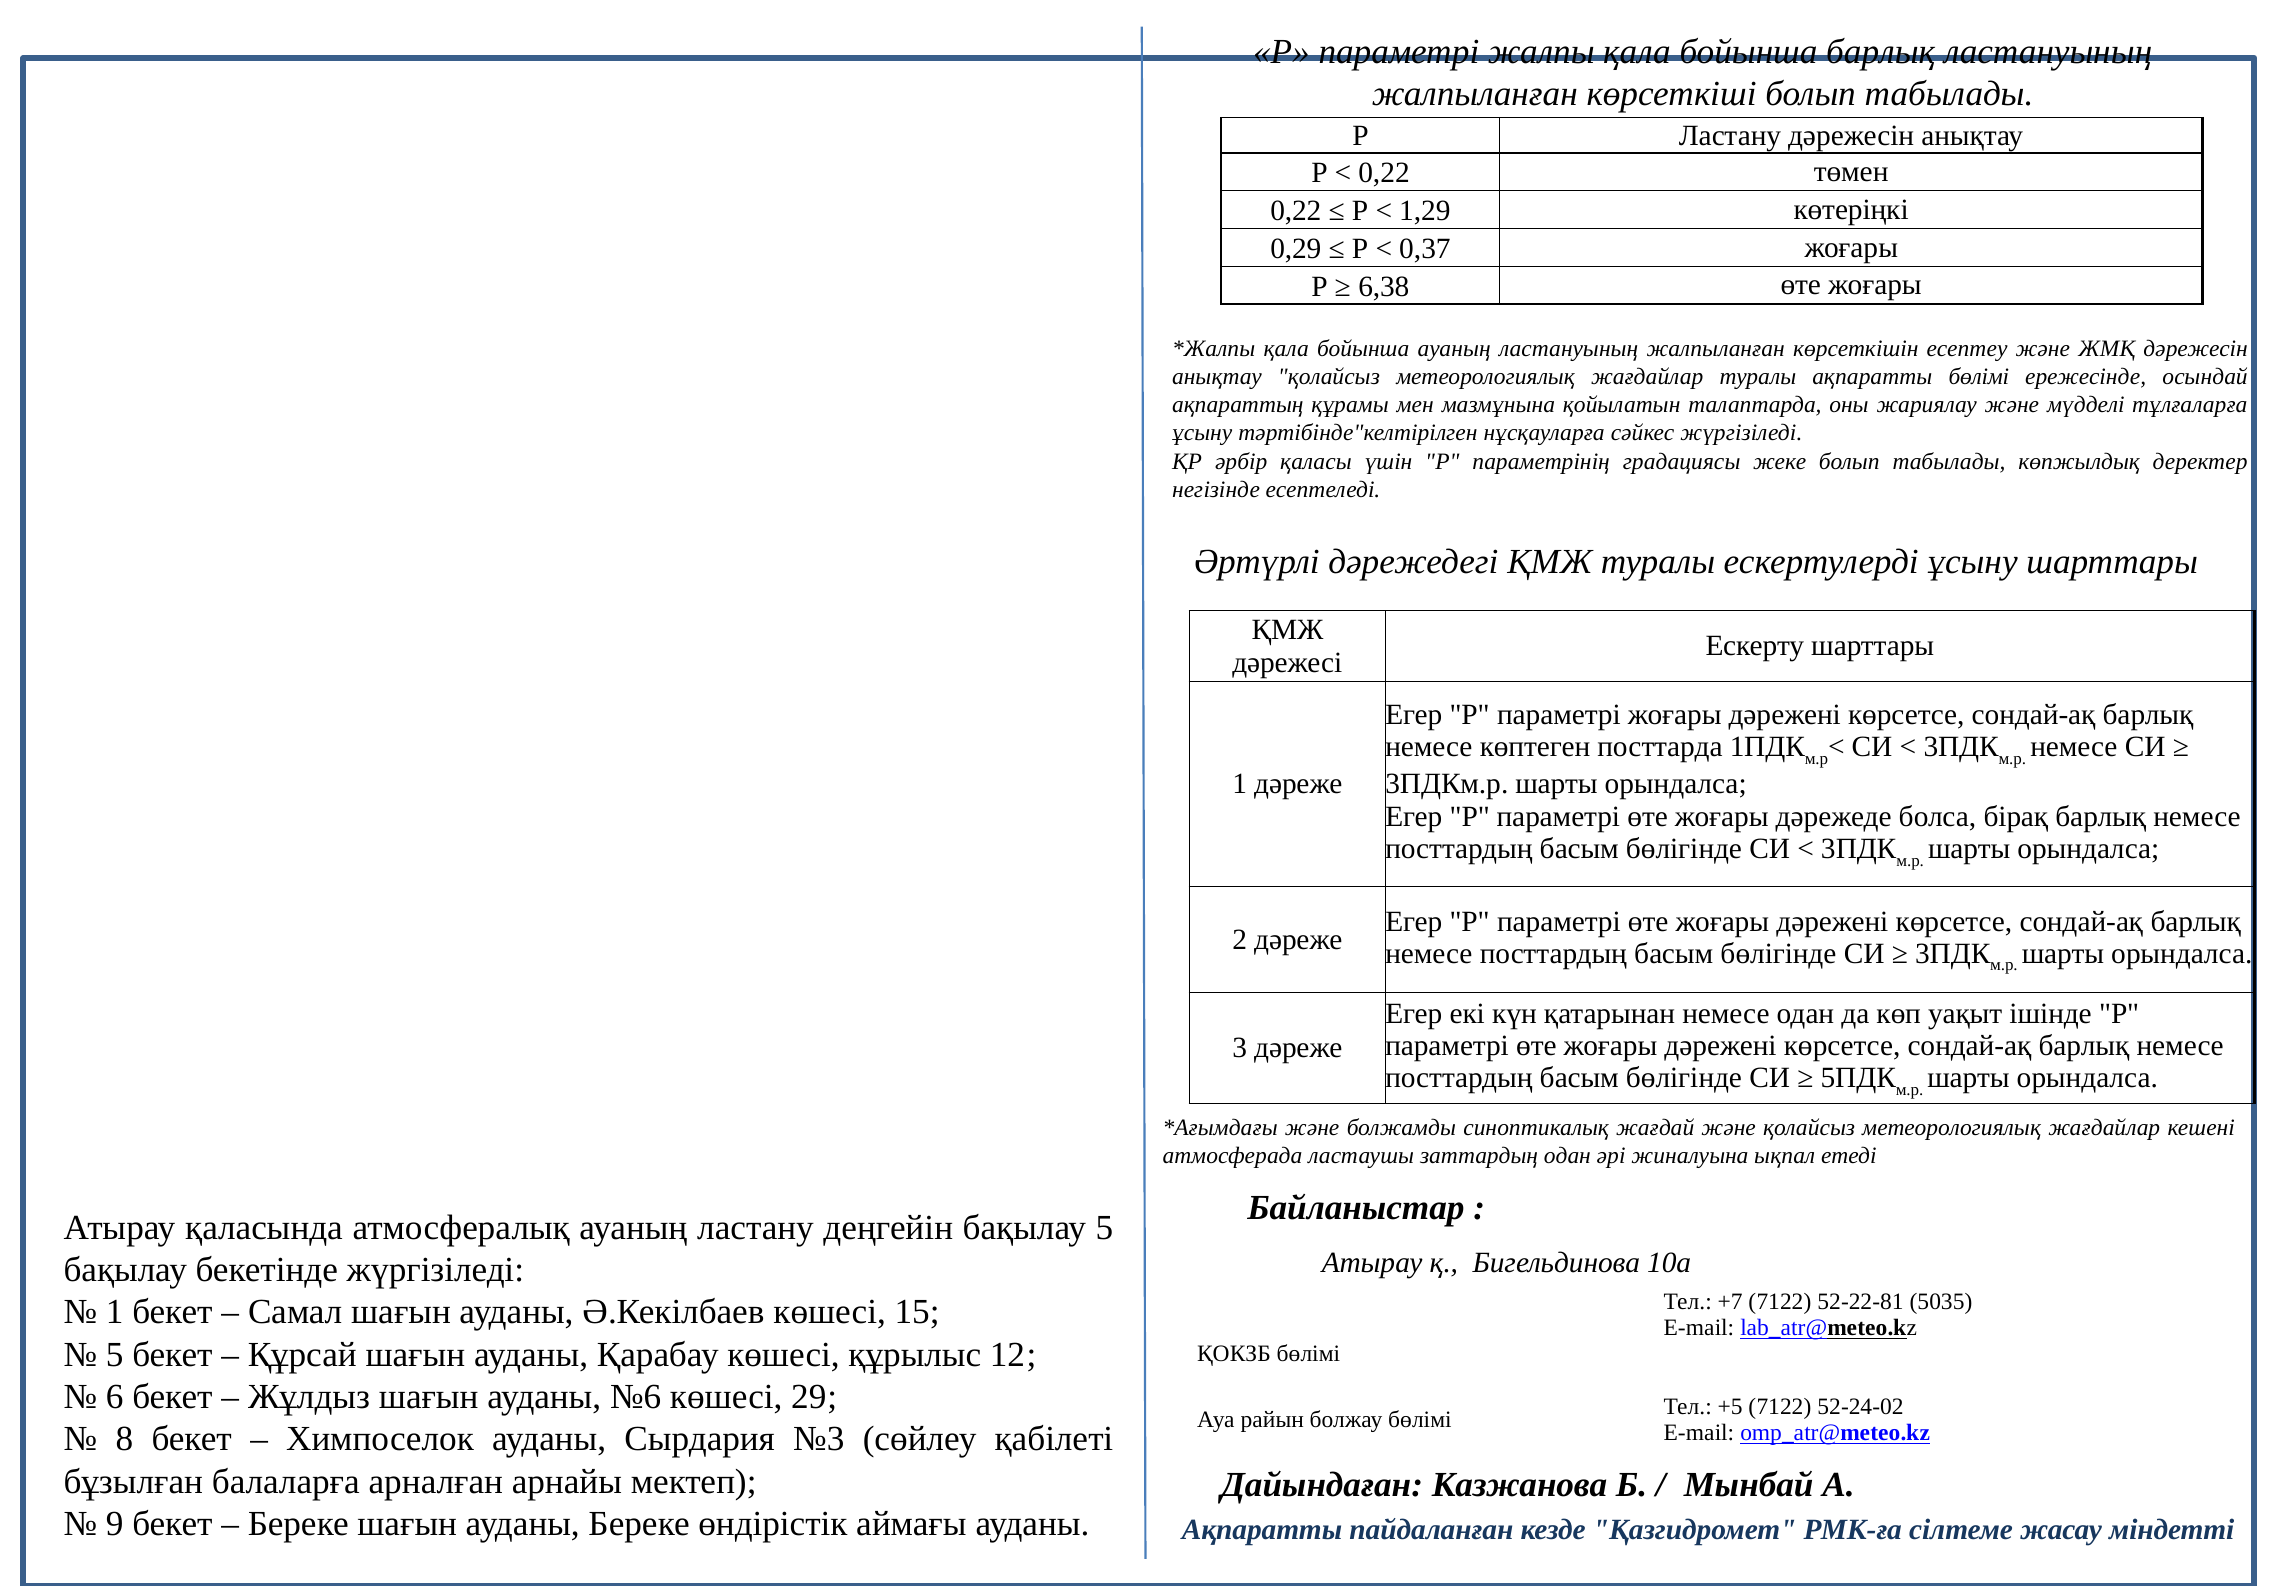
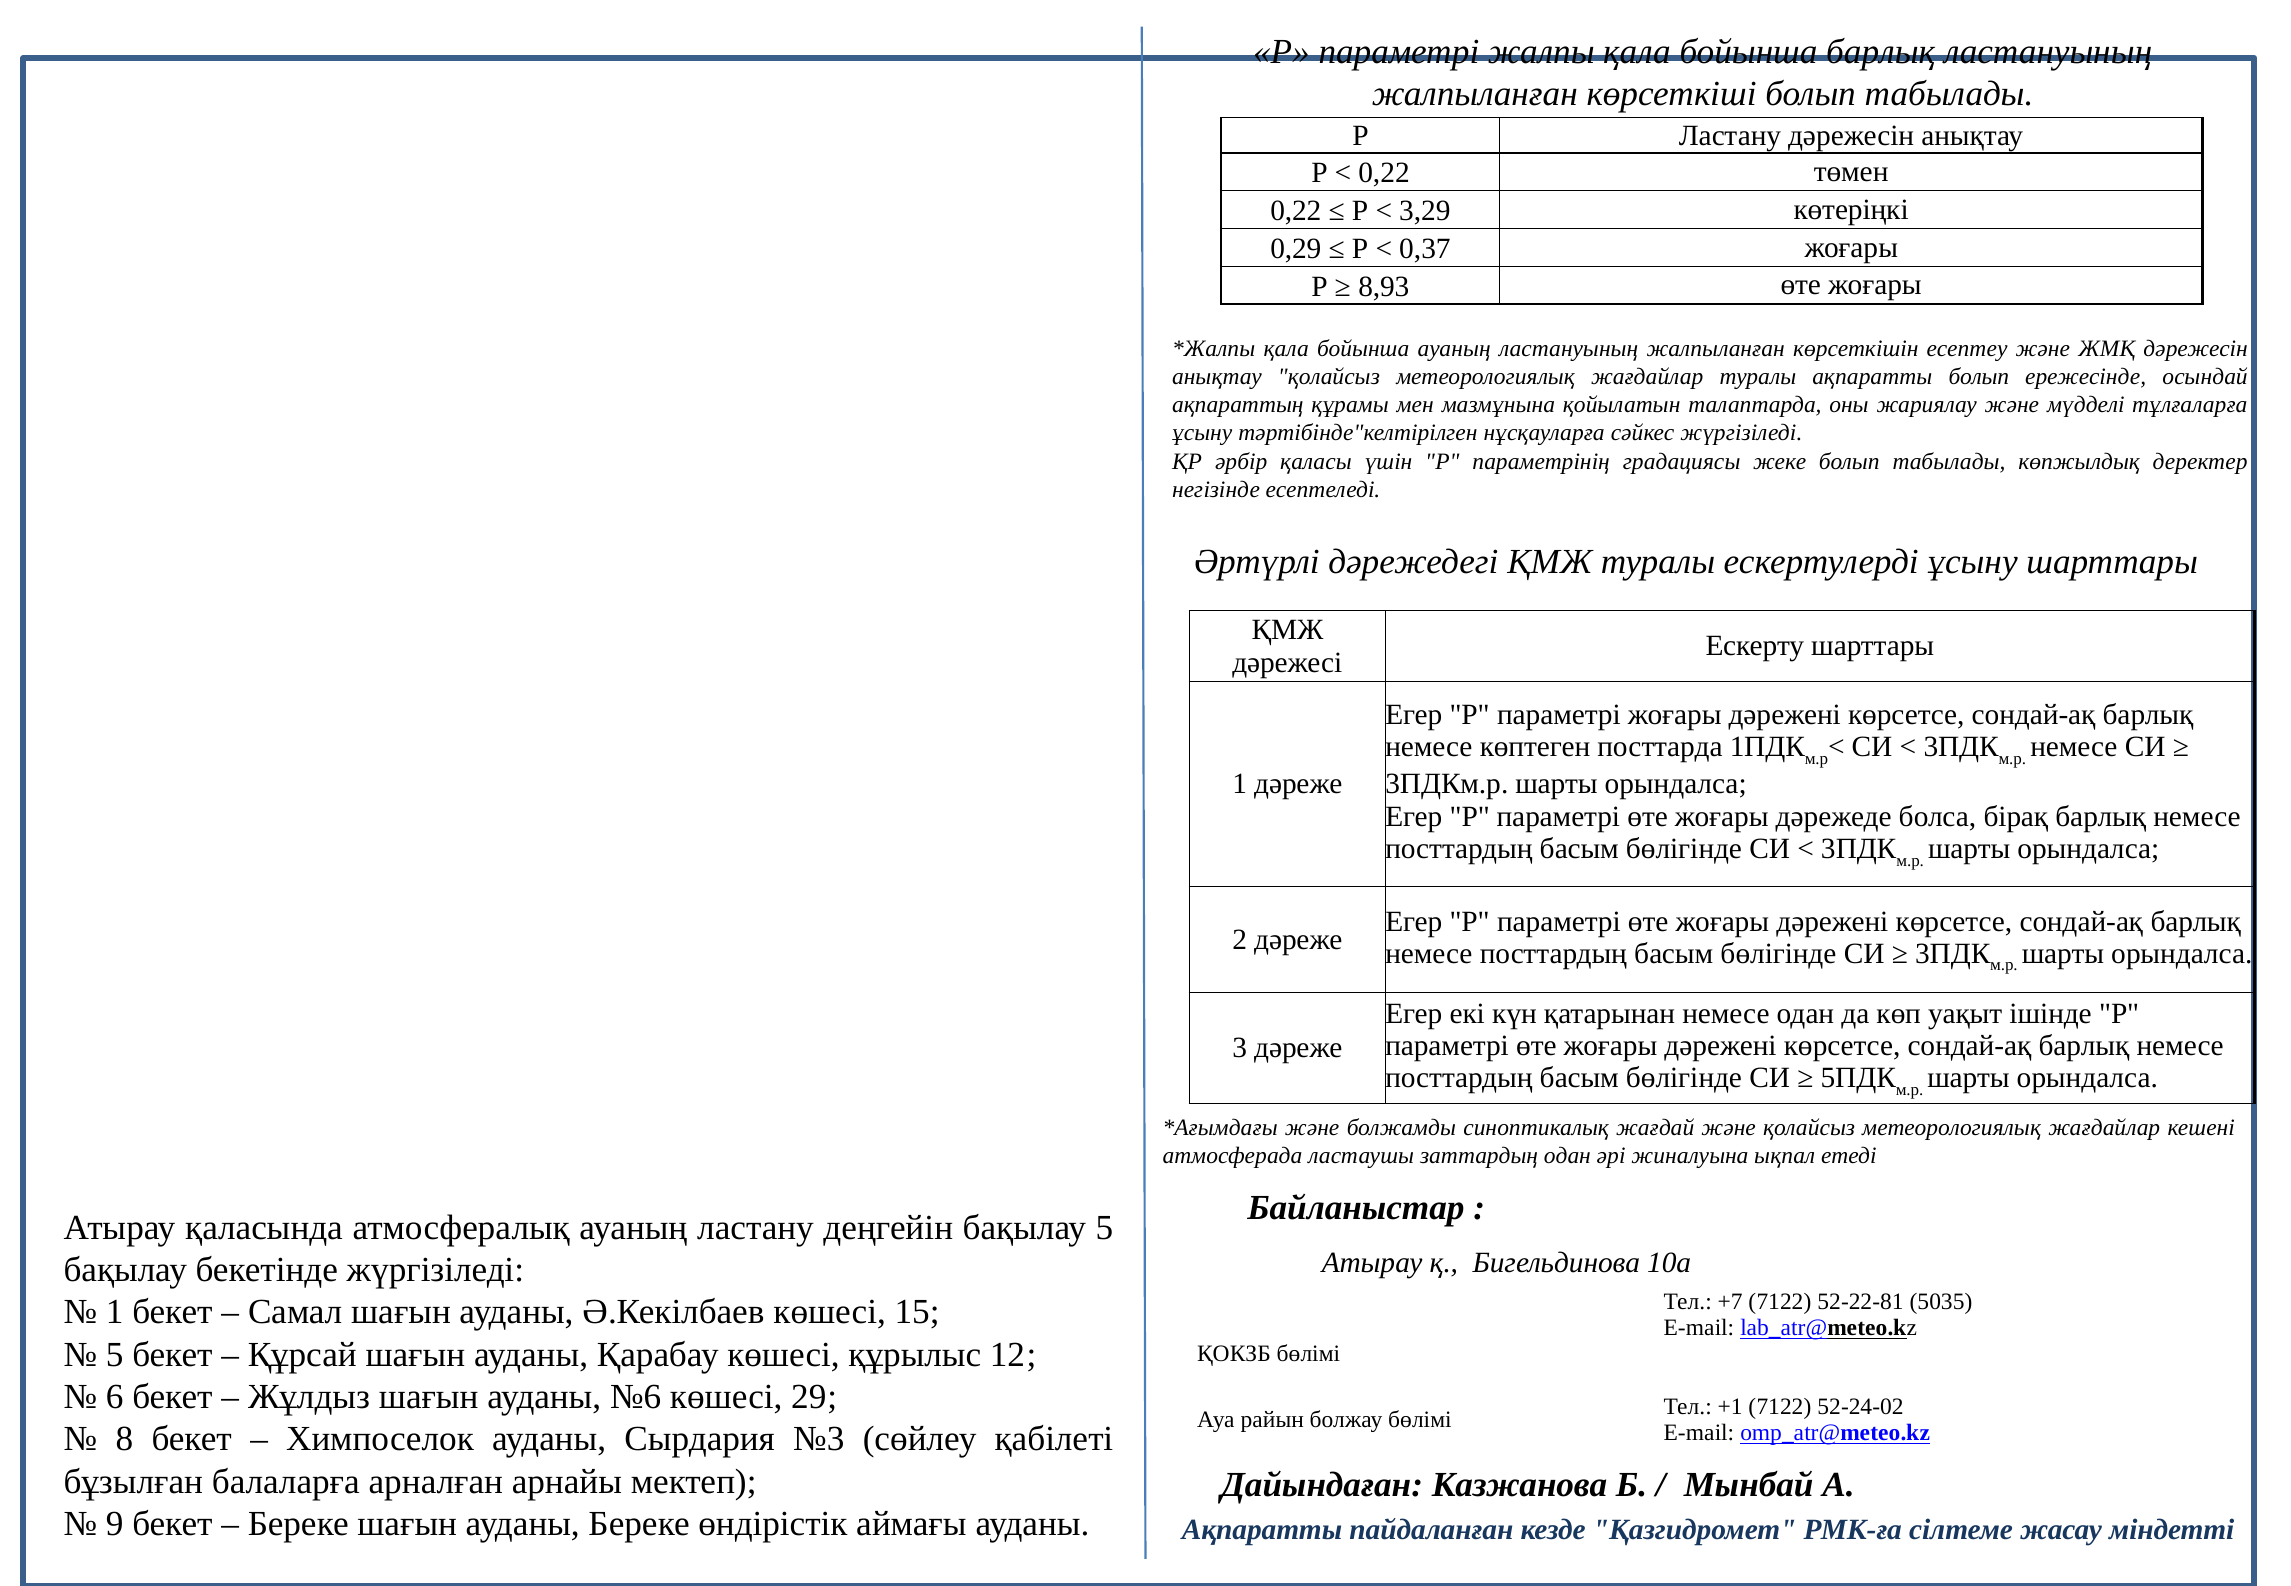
1,29: 1,29 -> 3,29
6,38: 6,38 -> 8,93
ақпаратты бөлімі: бөлімі -> болып
+5: +5 -> +1
